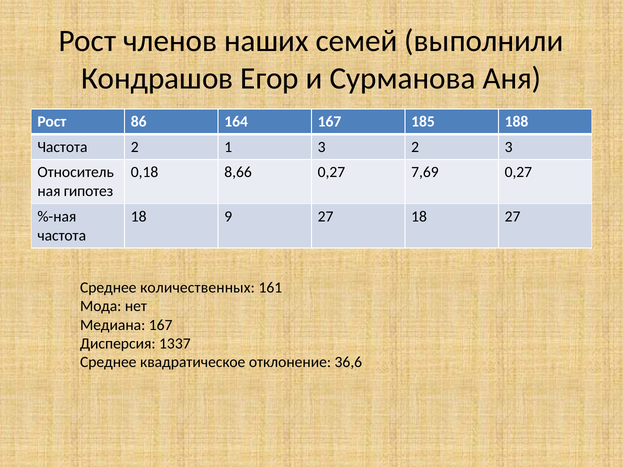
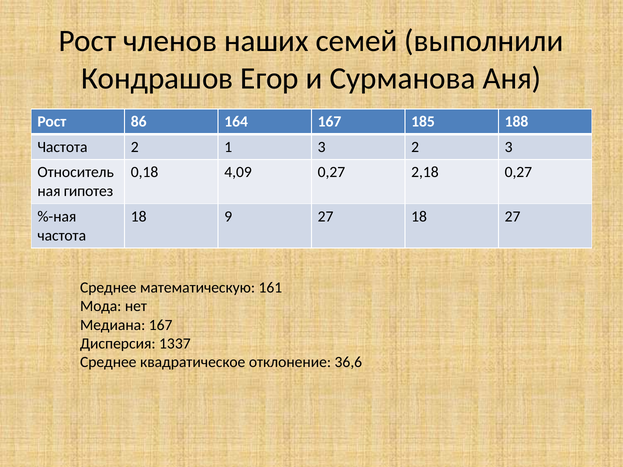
8,66: 8,66 -> 4,09
7,69: 7,69 -> 2,18
количественных: количественных -> математическую
